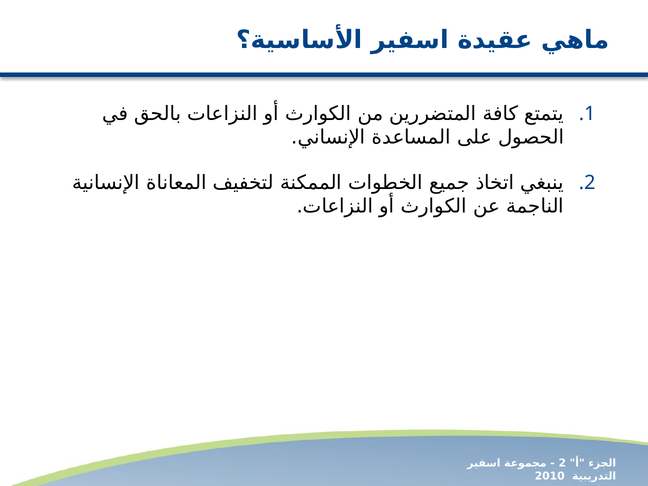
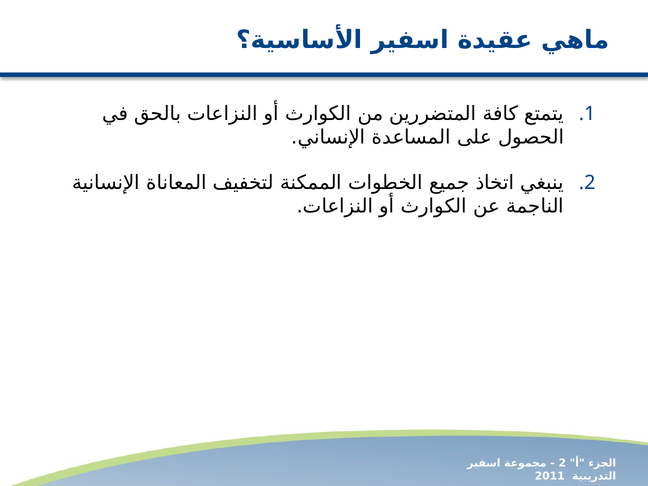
2010: 2010 -> 2011
